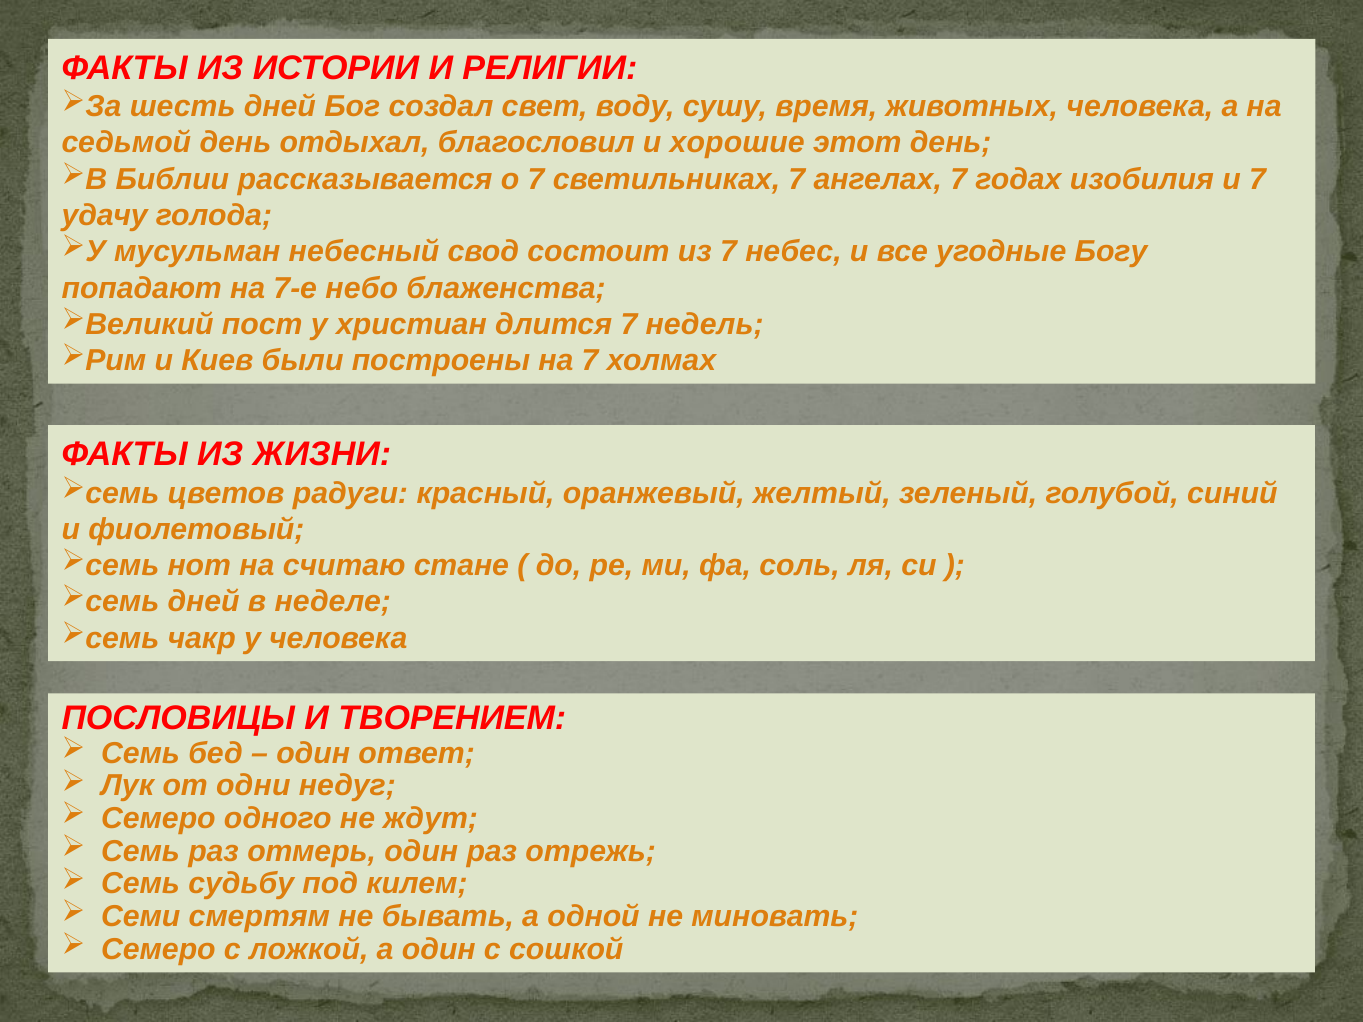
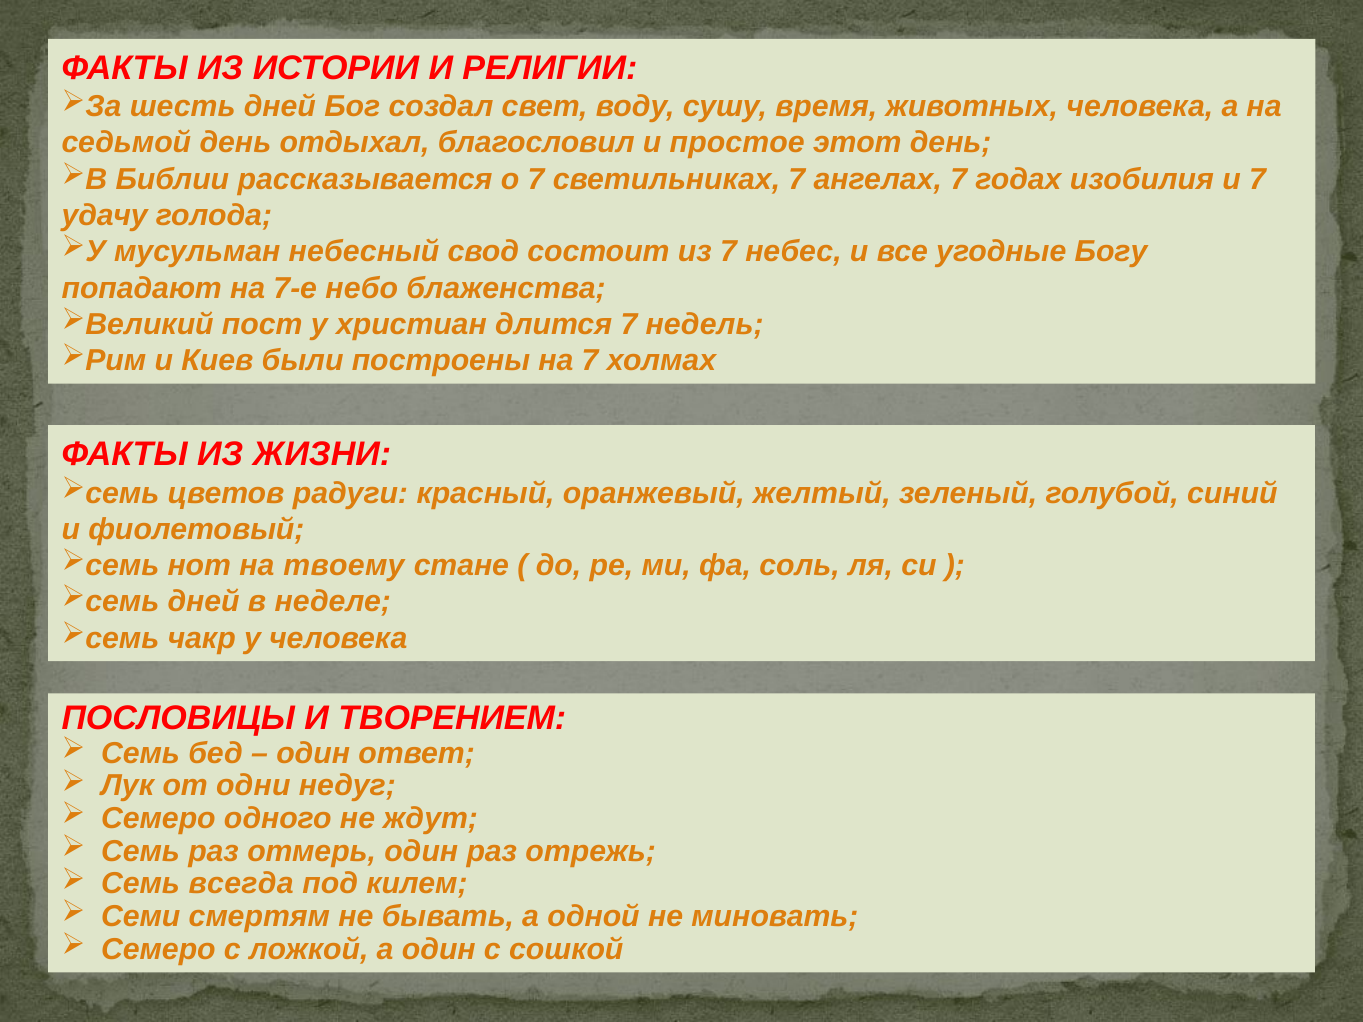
хорошие: хорошие -> простое
считаю: считаю -> твоему
судьбу: судьбу -> всегда
